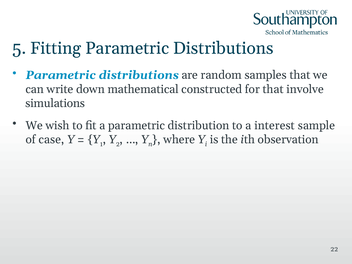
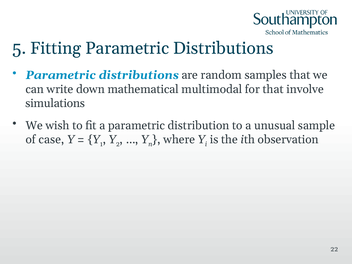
constructed: constructed -> multimodal
interest: interest -> unusual
